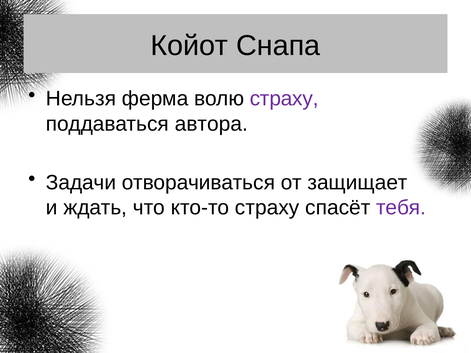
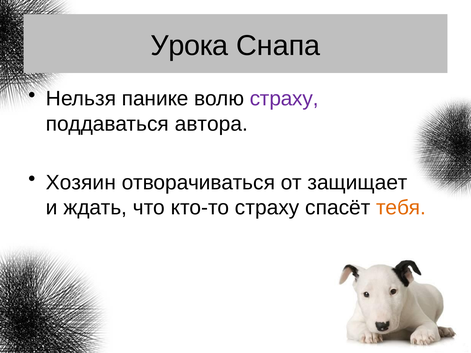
Койот: Койот -> Урока
ферма: ферма -> панике
Задачи: Задачи -> Хозяин
тебя colour: purple -> orange
